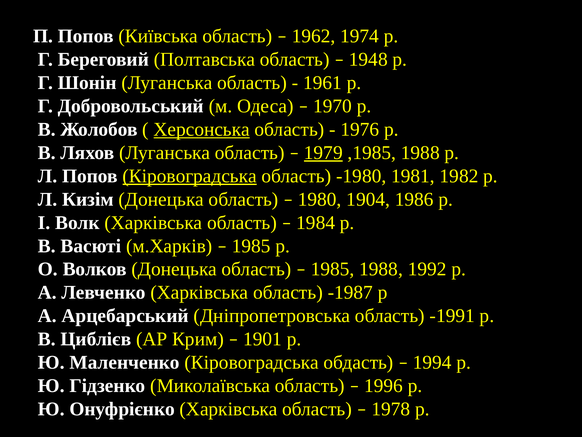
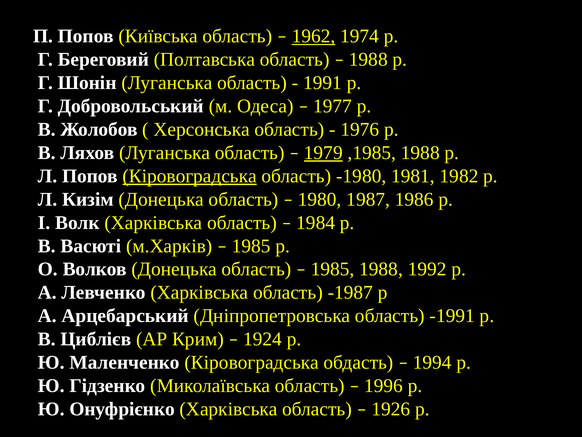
1962 underline: none -> present
1948 at (368, 59): 1948 -> 1988
1961: 1961 -> 1991
1970: 1970 -> 1977
Херсонська underline: present -> none
1904: 1904 -> 1987
1901: 1901 -> 1924
1978: 1978 -> 1926
